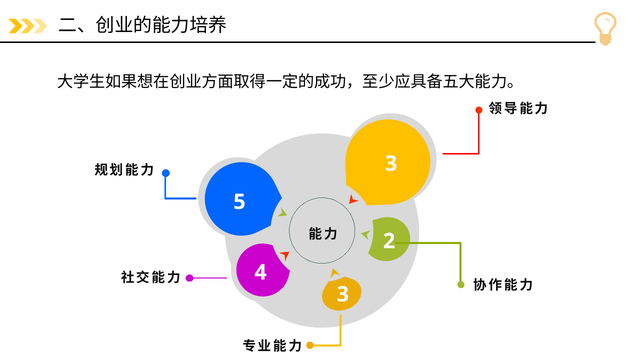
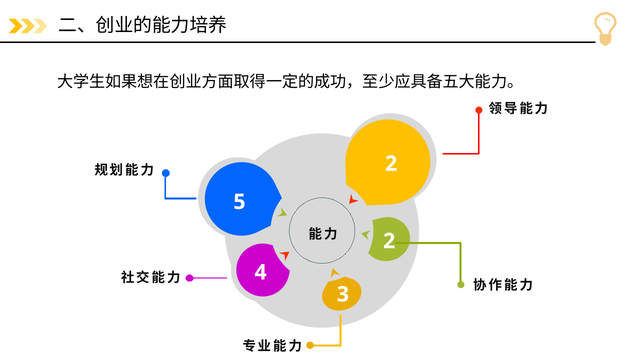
3 at (391, 164): 3 -> 2
